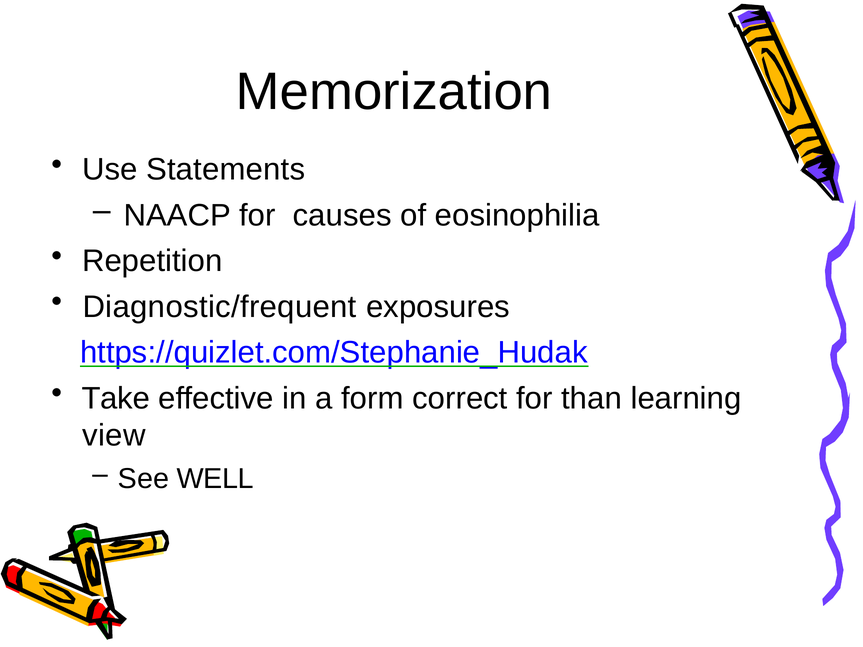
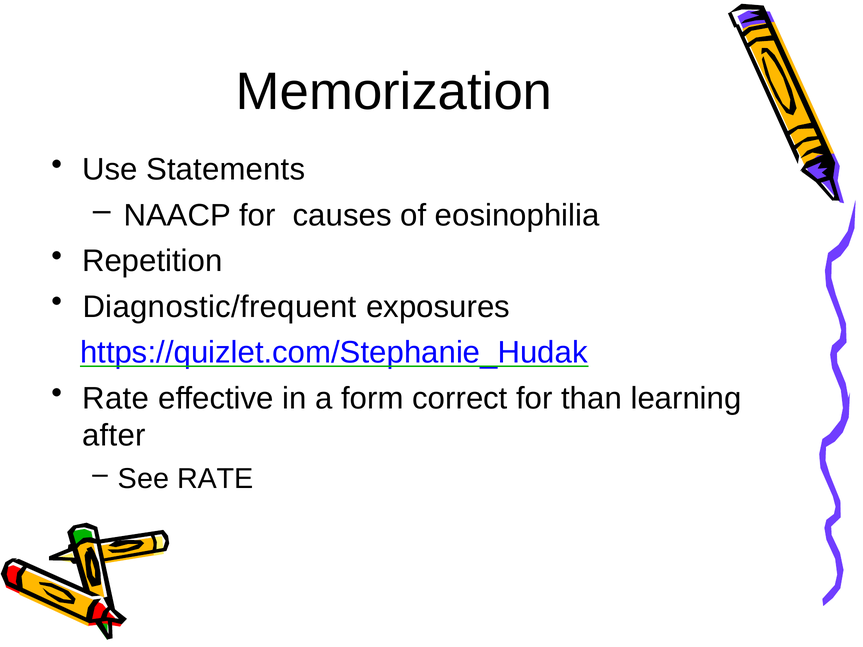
Take at (116, 398): Take -> Rate
view: view -> after
See WELL: WELL -> RATE
